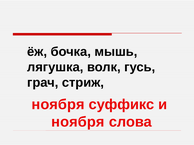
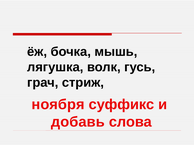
ноября at (78, 122): ноября -> добавь
